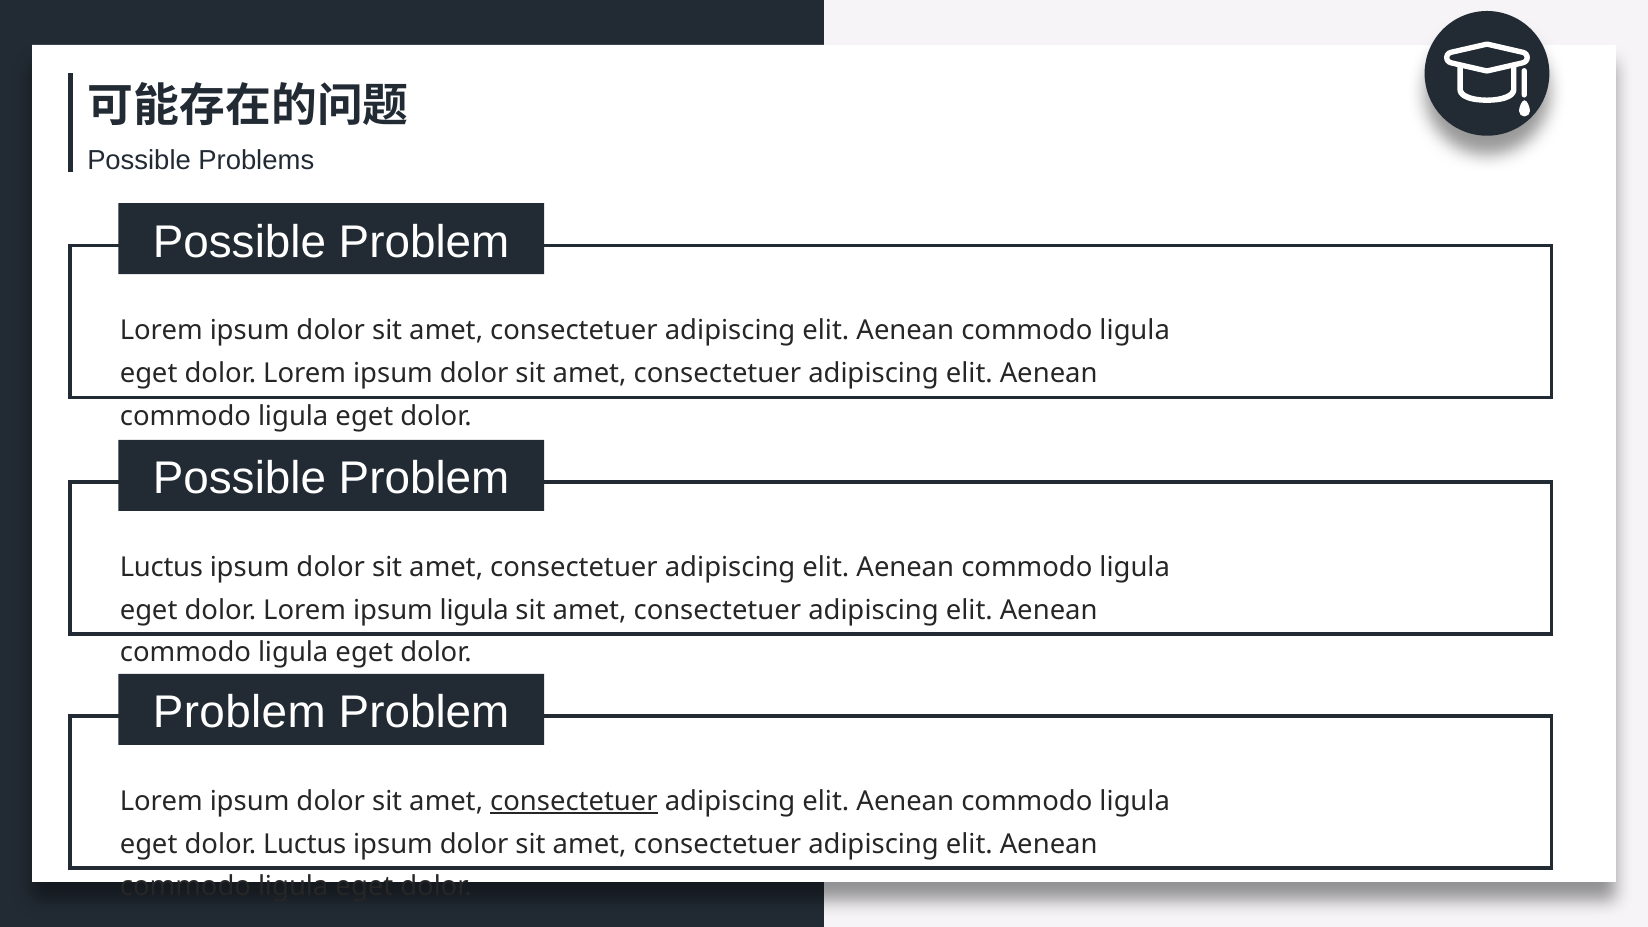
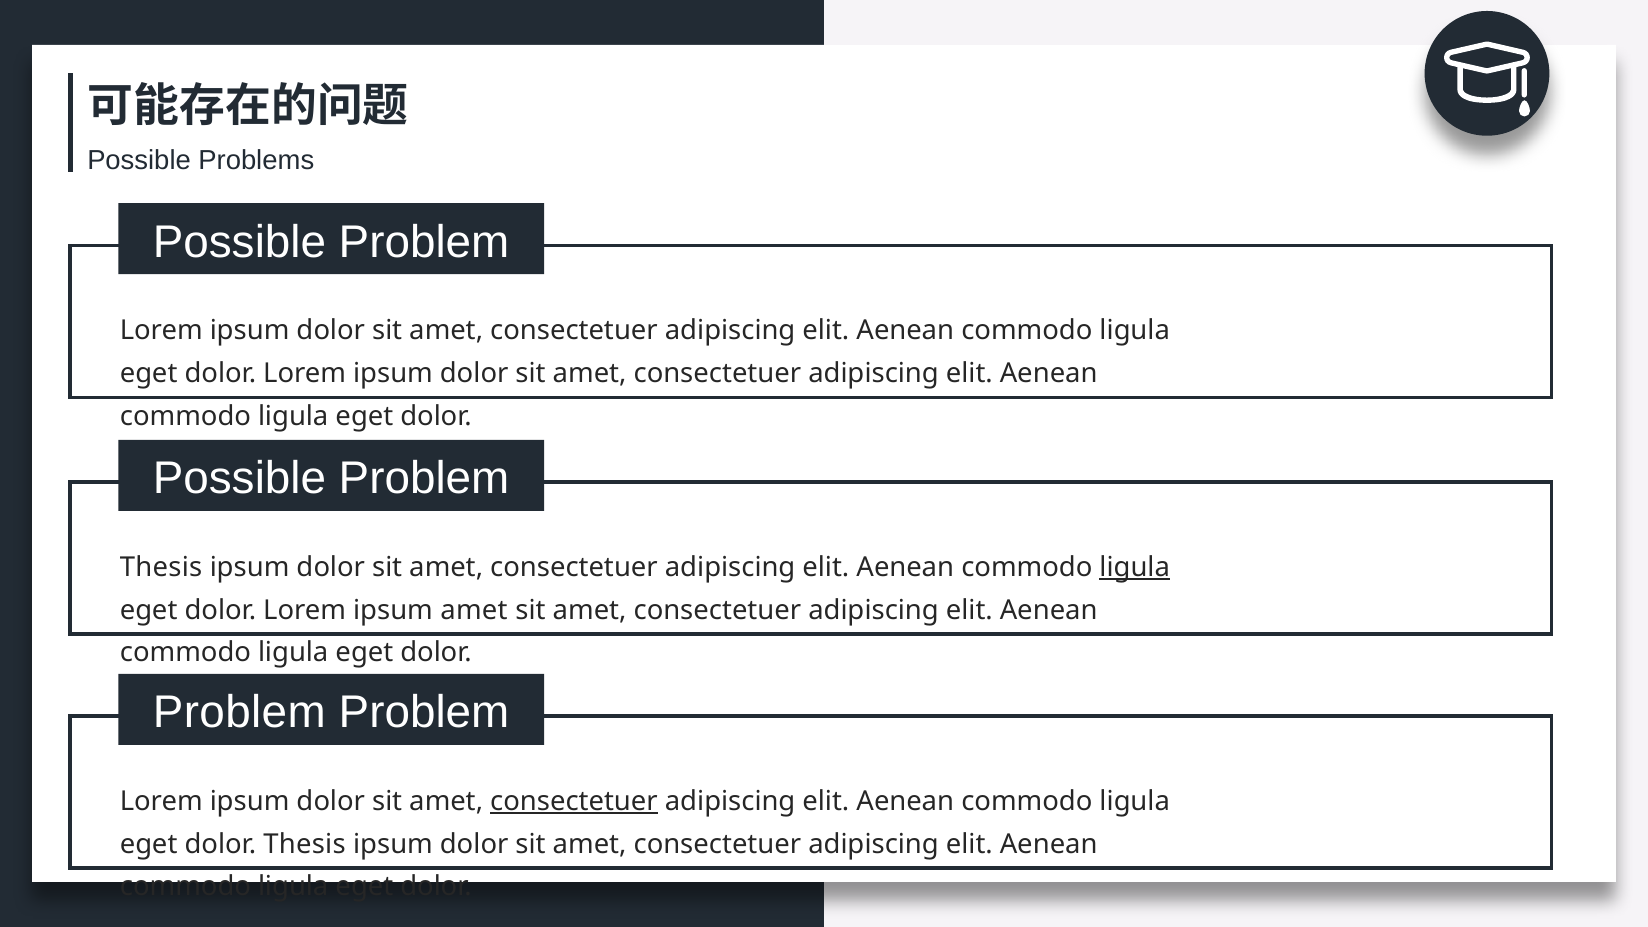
Luctus at (161, 567): Luctus -> Thesis
ligula at (1135, 567) underline: none -> present
ipsum ligula: ligula -> amet
dolor Luctus: Luctus -> Thesis
